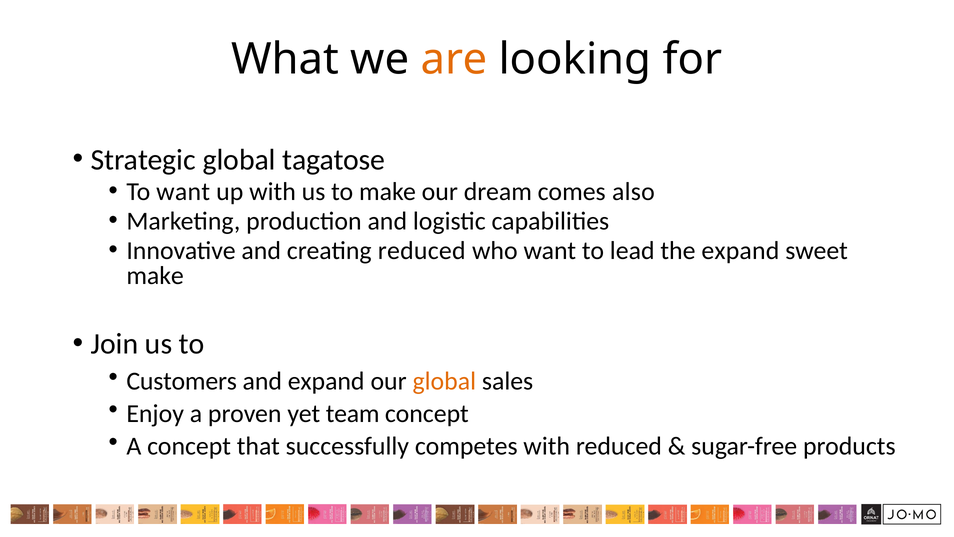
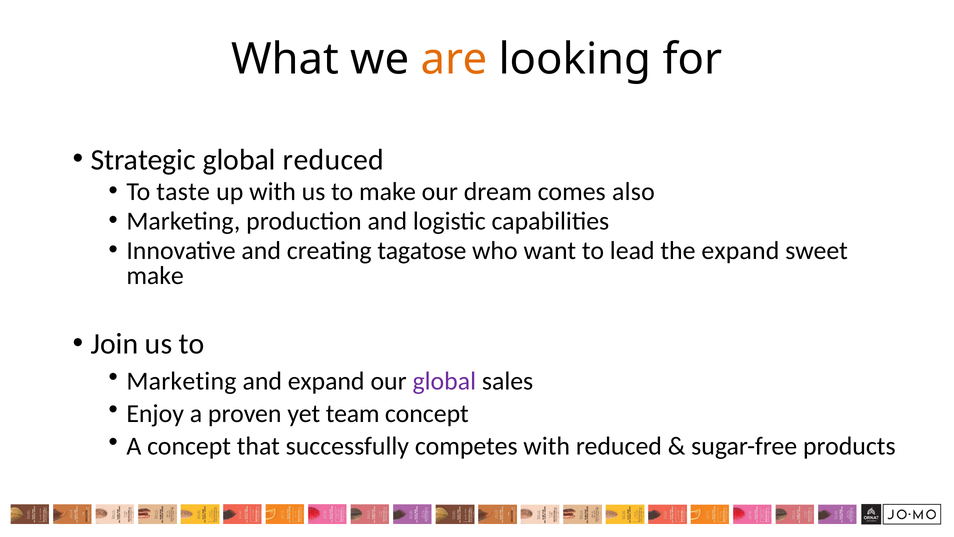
global tagatose: tagatose -> reduced
To want: want -> taste
creating reduced: reduced -> tagatose
Customers at (182, 381): Customers -> Marketing
global at (444, 381) colour: orange -> purple
